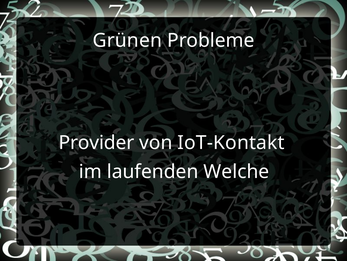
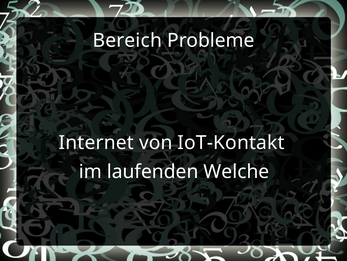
Grünen: Grünen -> Bereich
Provider: Provider -> Internet
